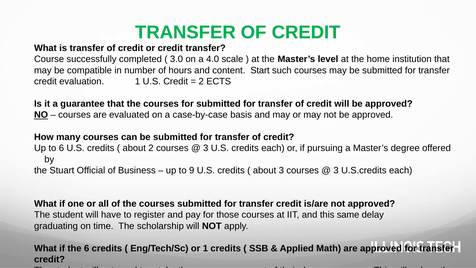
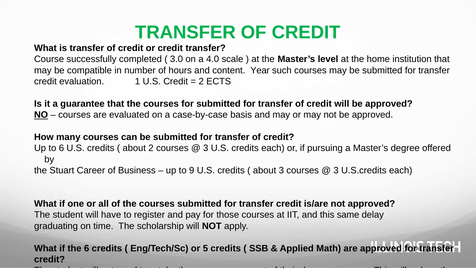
Start: Start -> Year
Official: Official -> Career
or 1: 1 -> 5
